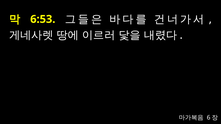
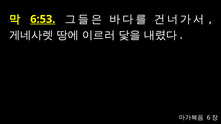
6:53 underline: none -> present
